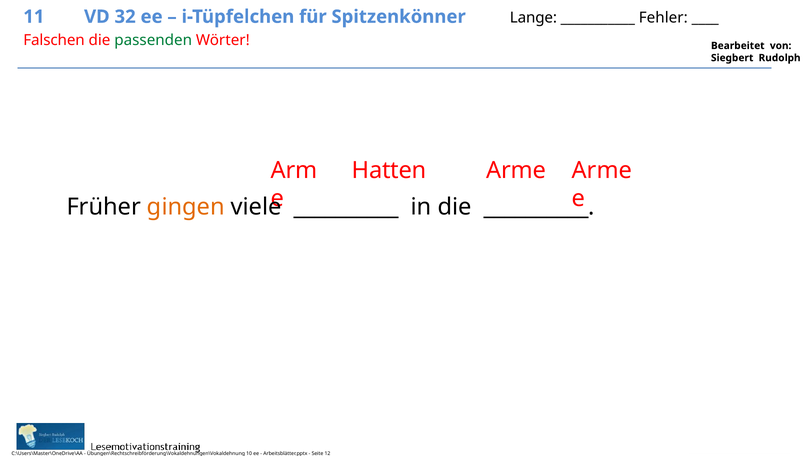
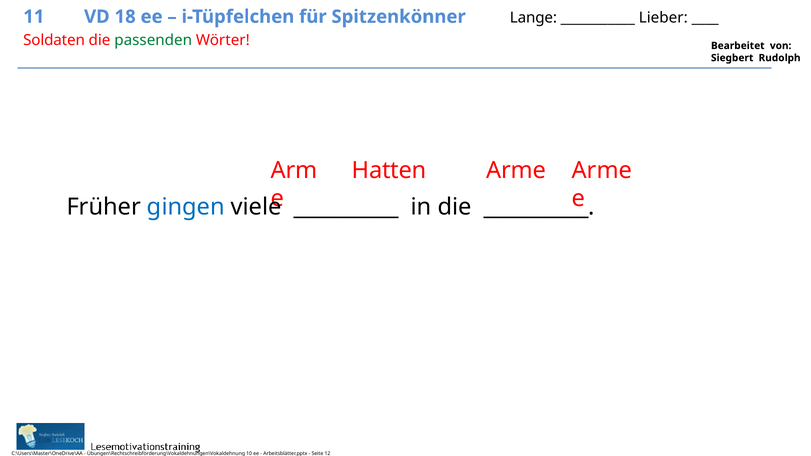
32: 32 -> 18
Fehler: Fehler -> Lieber
Falschen: Falschen -> Soldaten
gingen colour: orange -> blue
